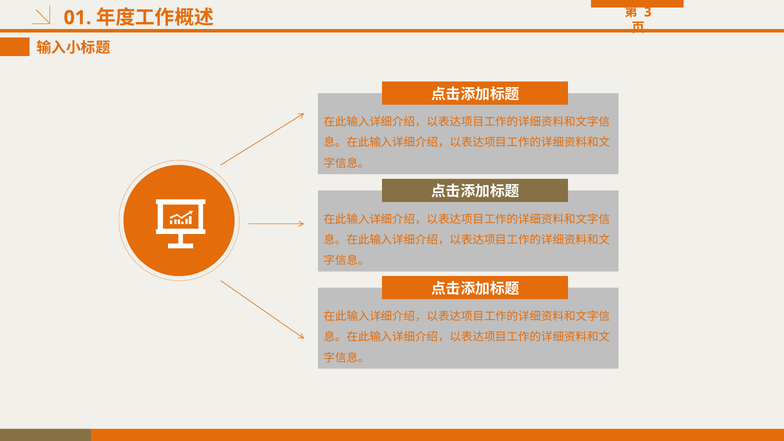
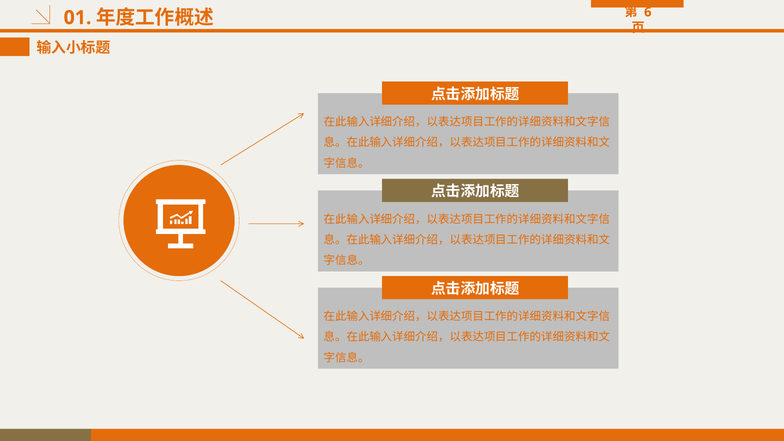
3: 3 -> 6
